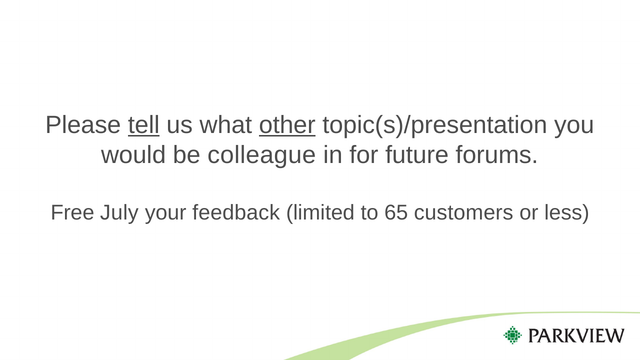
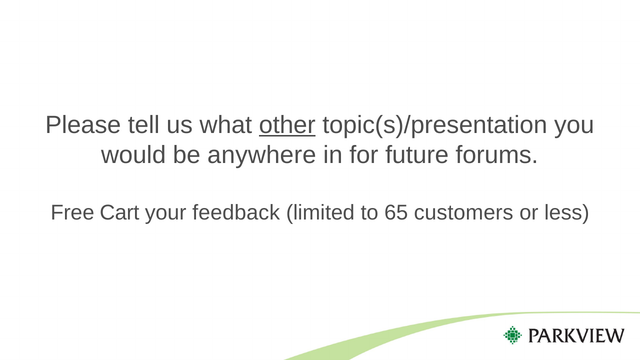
tell underline: present -> none
colleague: colleague -> anywhere
July: July -> Cart
